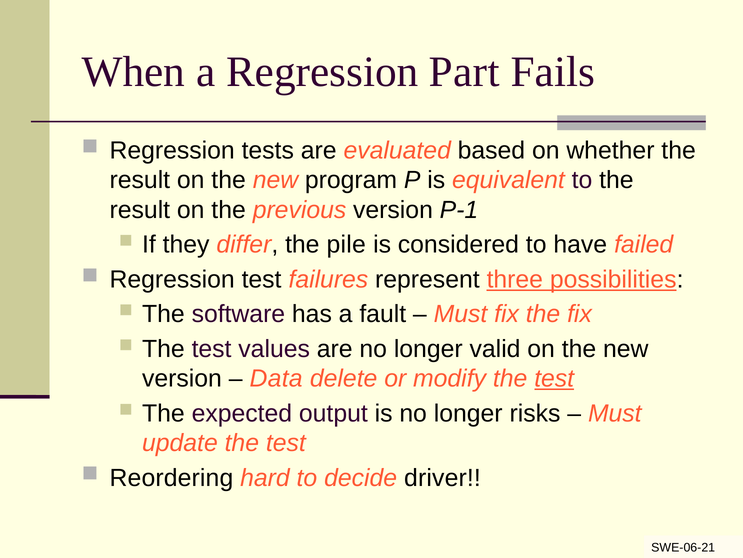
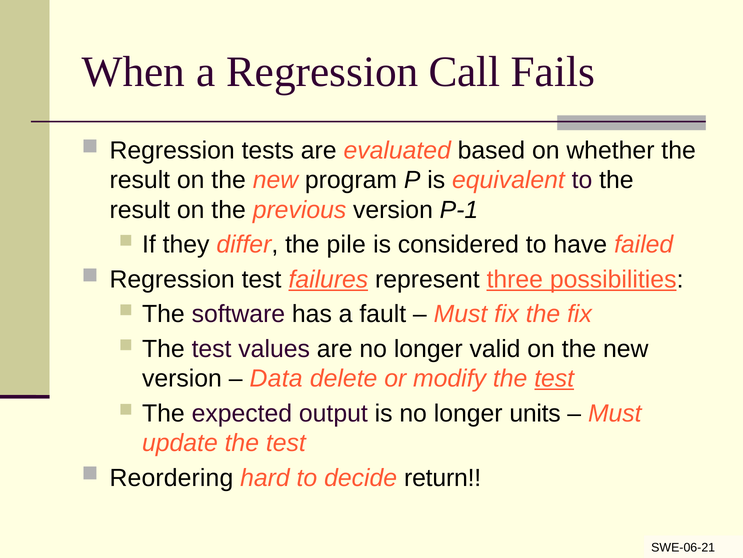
Part: Part -> Call
failures underline: none -> present
risks: risks -> units
driver: driver -> return
